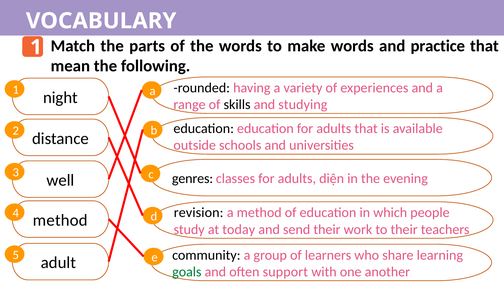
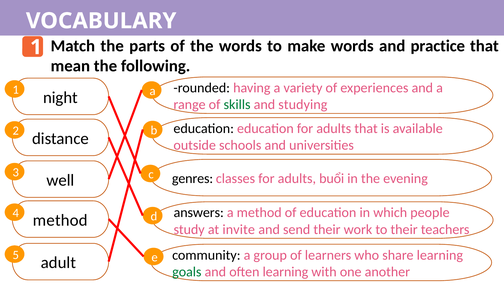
skills colour: black -> green
diện: diện -> buổi
revision: revision -> answers
today: today -> invite
often support: support -> learning
